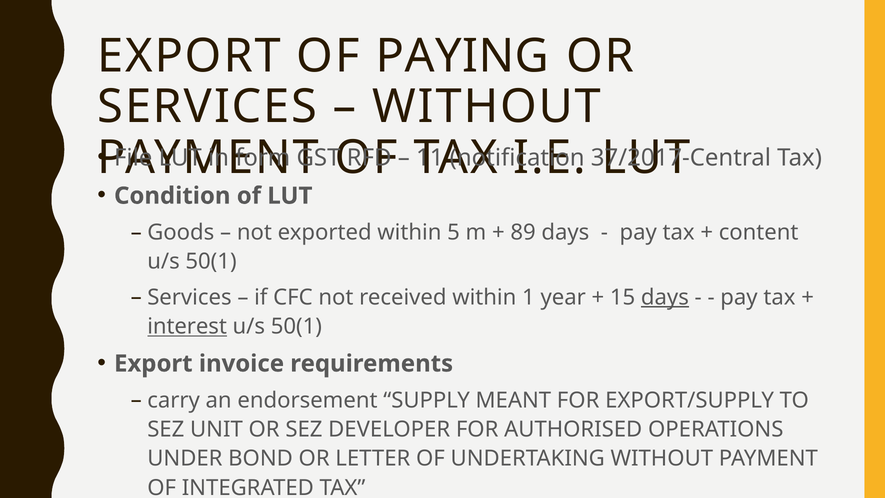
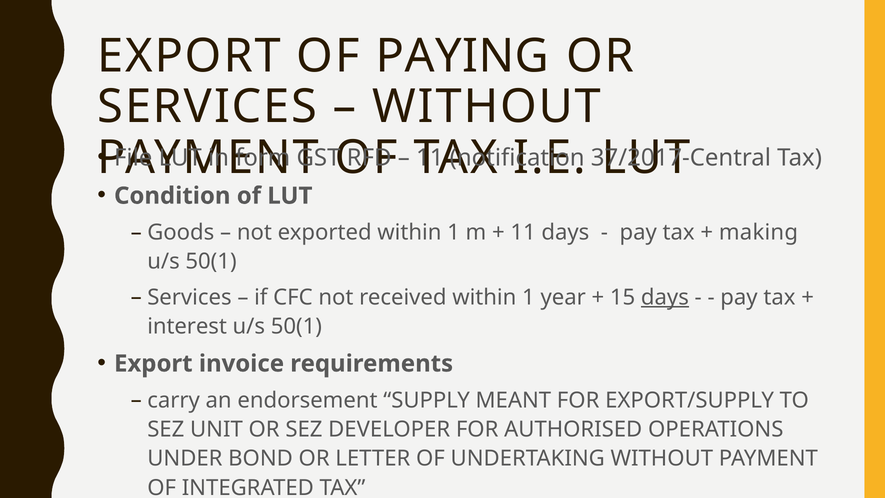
exported within 5: 5 -> 1
89 at (523, 232): 89 -> 11
content: content -> making
interest underline: present -> none
